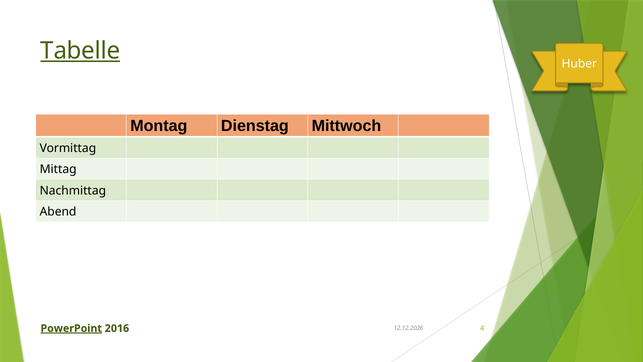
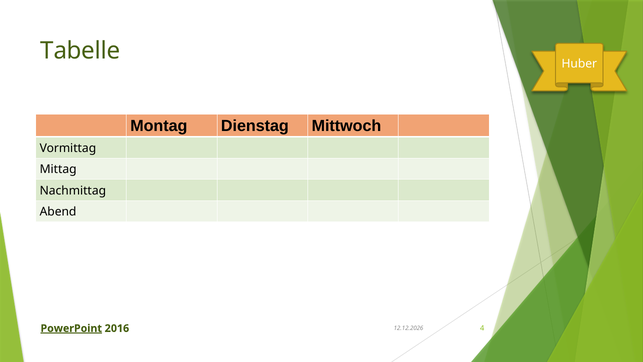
Tabelle underline: present -> none
